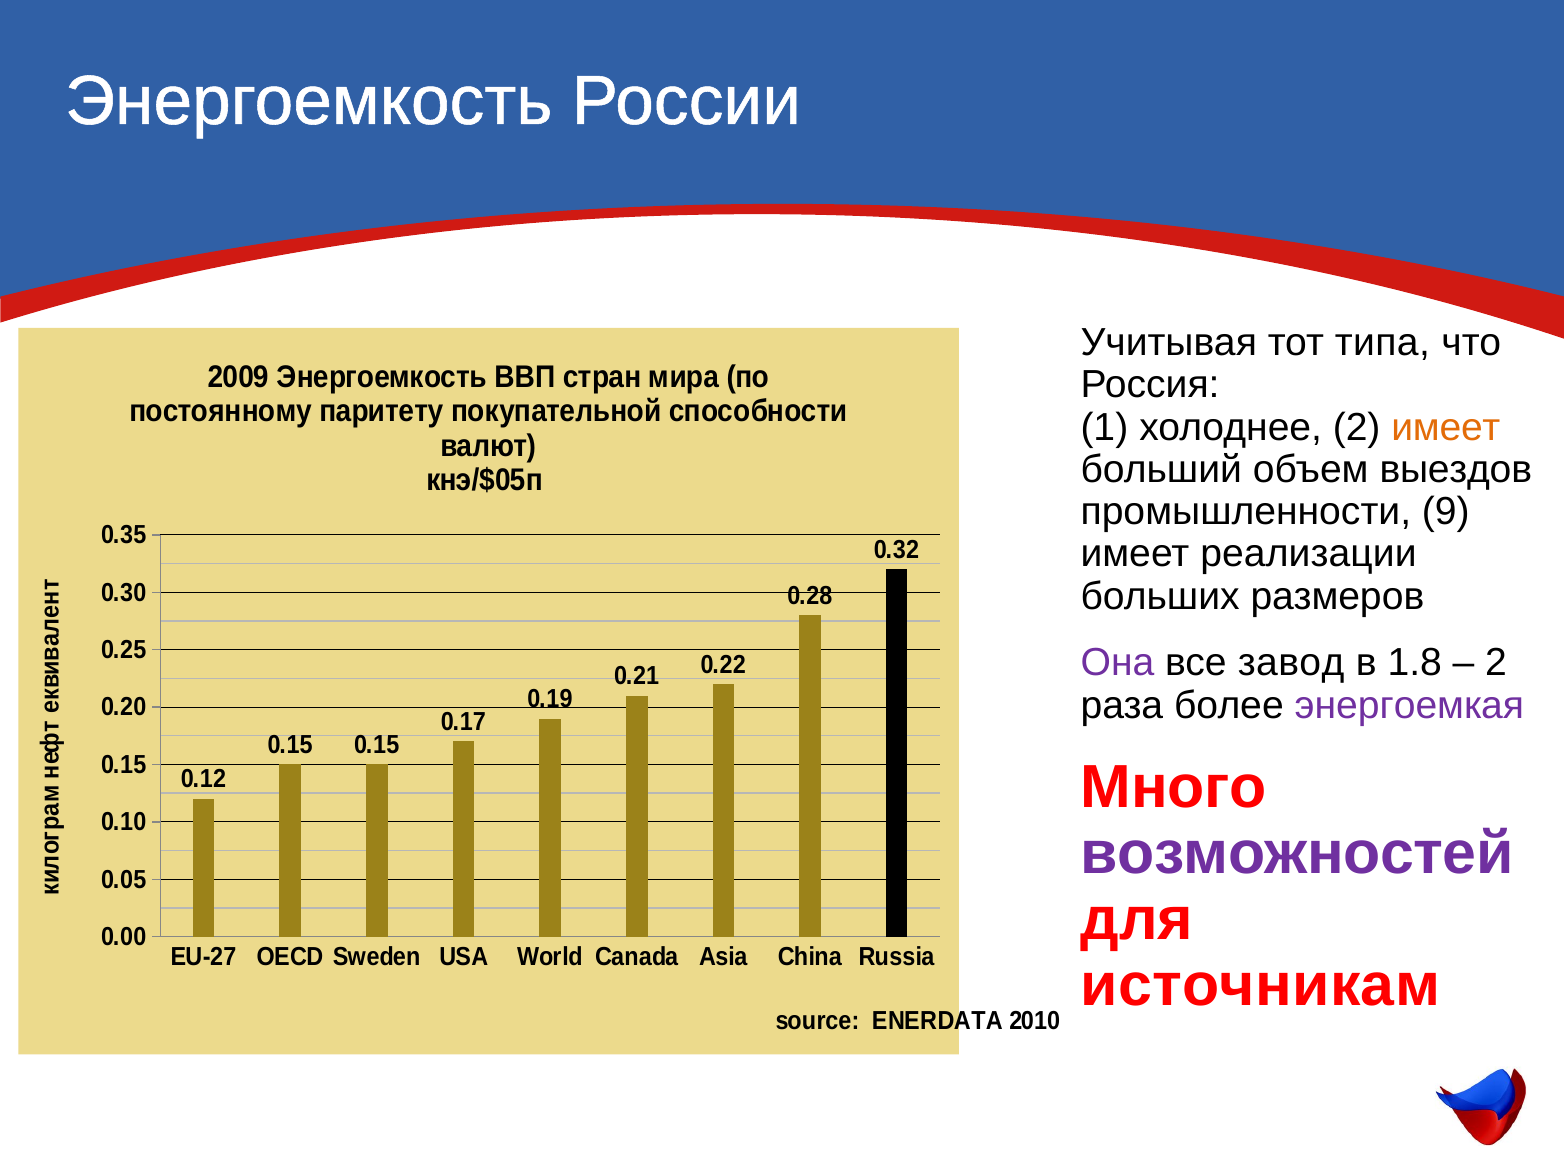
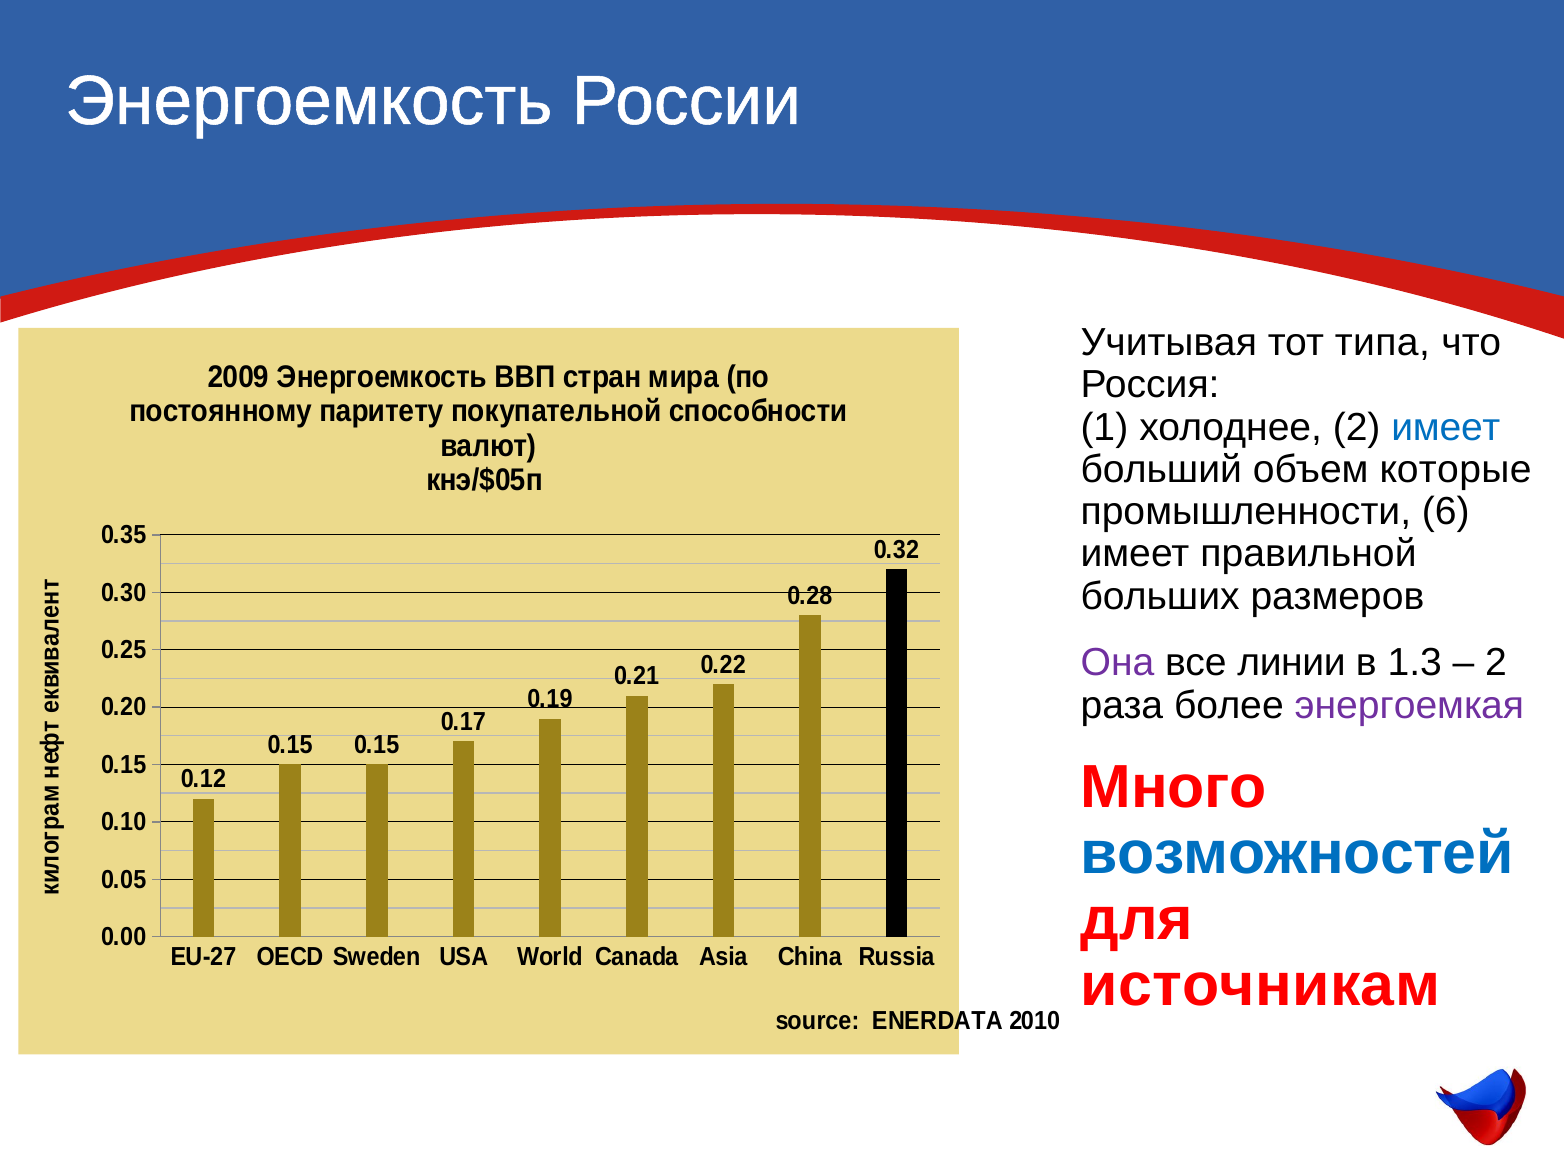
имеет at (1446, 427) colour: orange -> blue
выездов: выездов -> которые
9: 9 -> 6
реализации: реализации -> правильной
завод: завод -> линии
1.8: 1.8 -> 1.3
возможностей colour: purple -> blue
